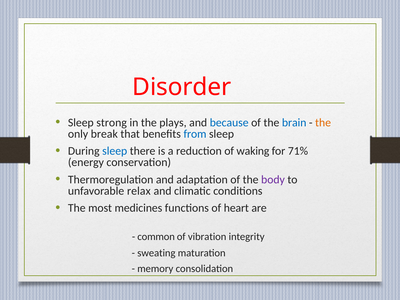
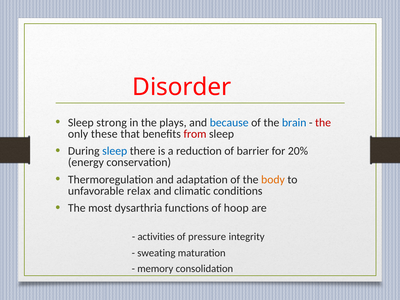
the at (323, 123) colour: orange -> red
break: break -> these
from colour: blue -> red
waking: waking -> barrier
71%: 71% -> 20%
body colour: purple -> orange
medicines: medicines -> dysarthria
heart: heart -> hoop
common: common -> activities
vibration: vibration -> pressure
